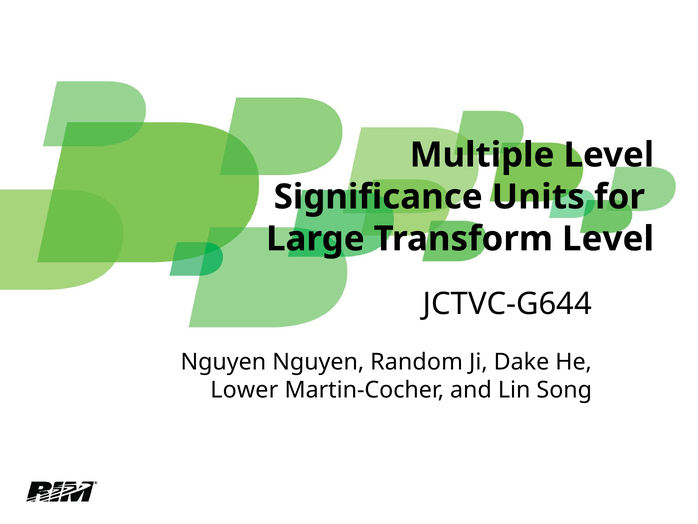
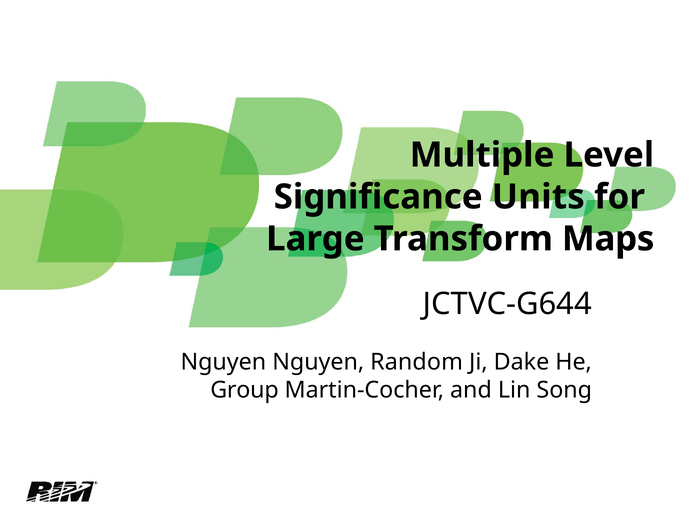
Transform Level: Level -> Maps
Lower: Lower -> Group
